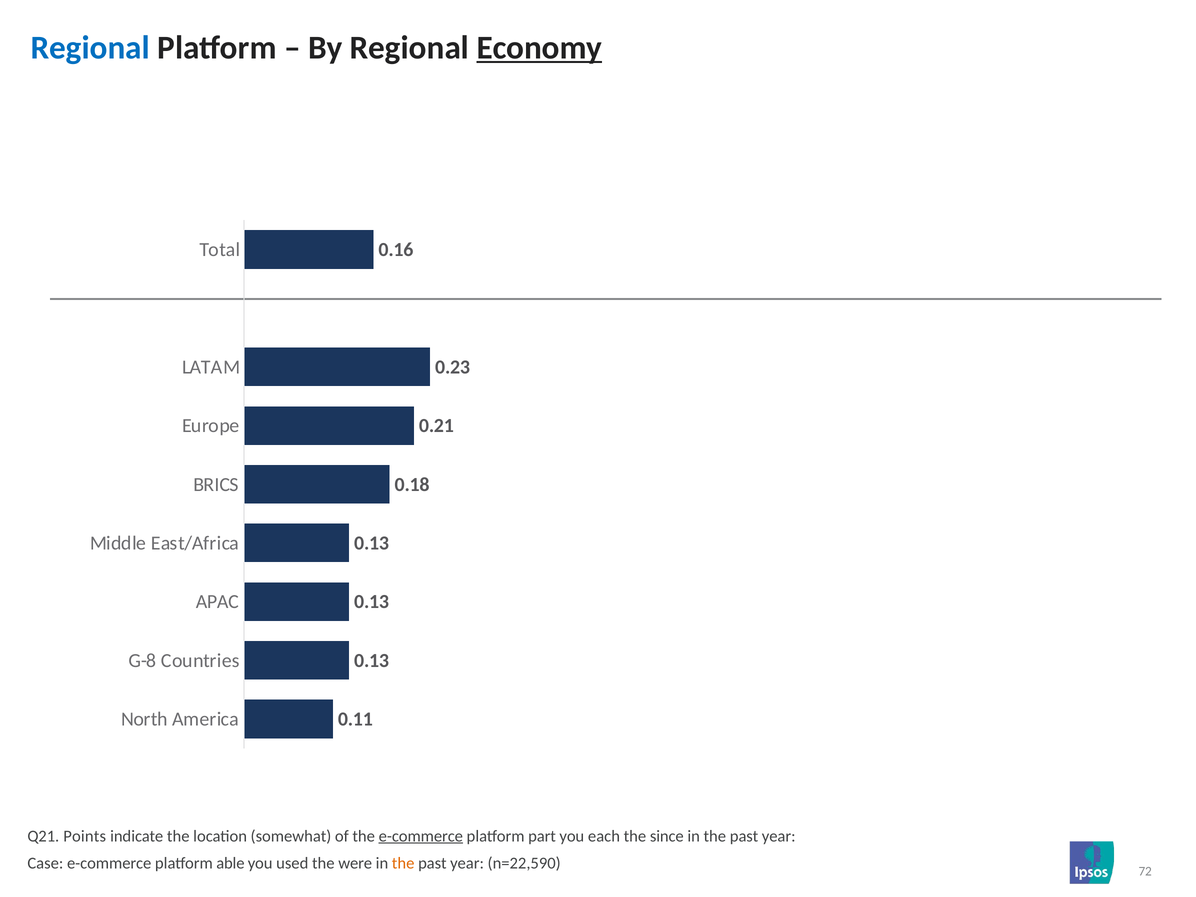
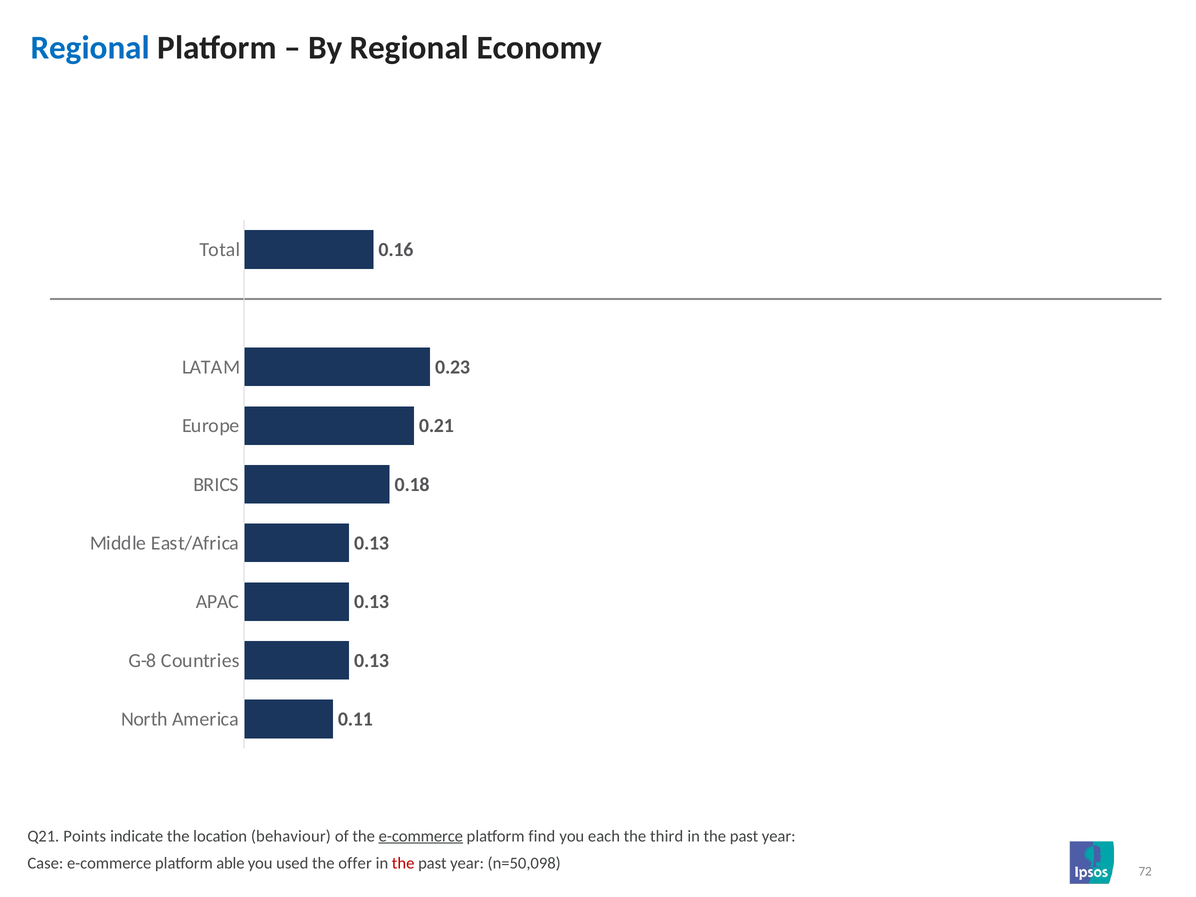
Economy underline: present -> none
somewhat: somewhat -> behaviour
part: part -> find
since: since -> third
were: were -> offer
the at (403, 863) colour: orange -> red
n=22,590: n=22,590 -> n=50,098
